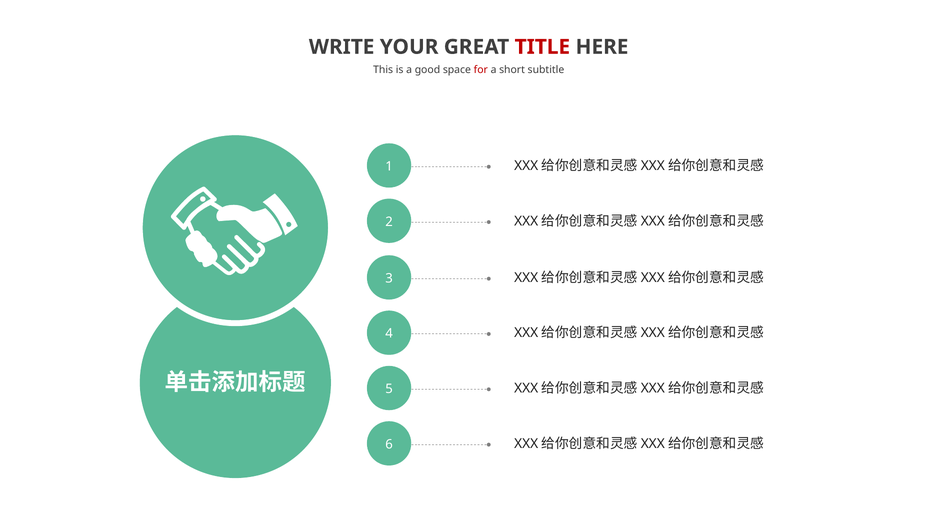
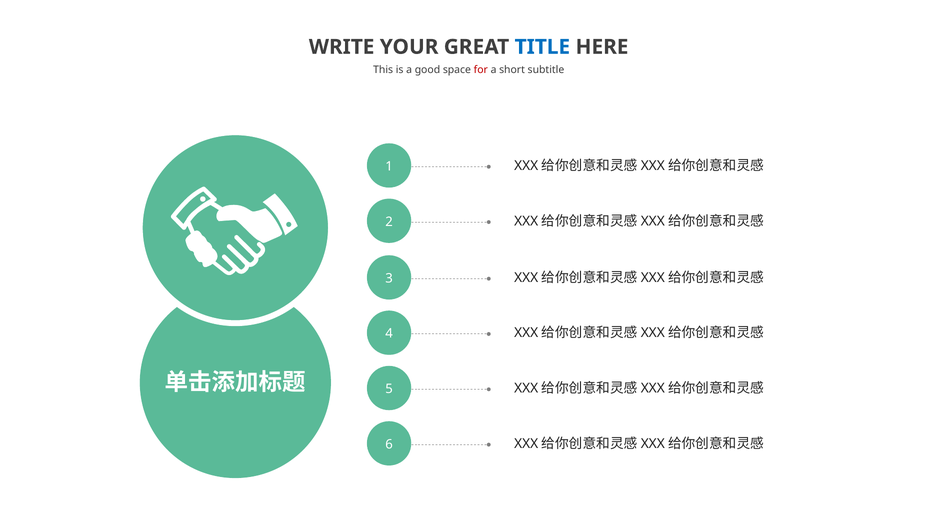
TITLE colour: red -> blue
